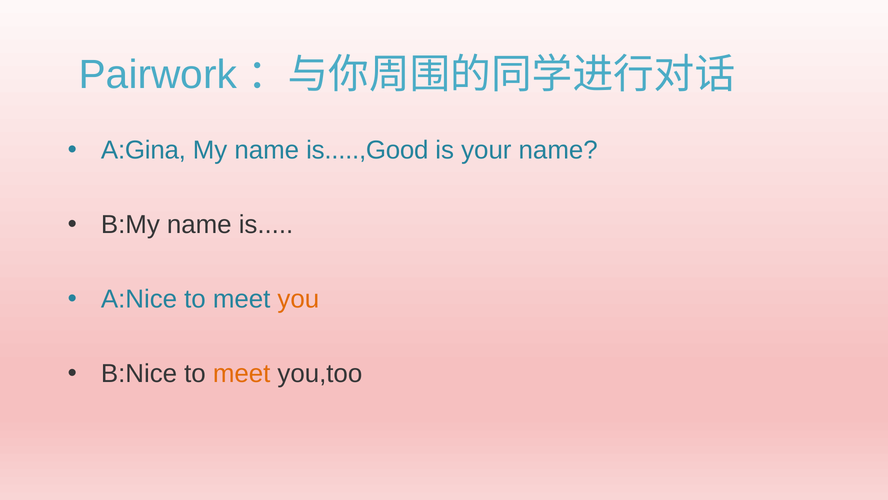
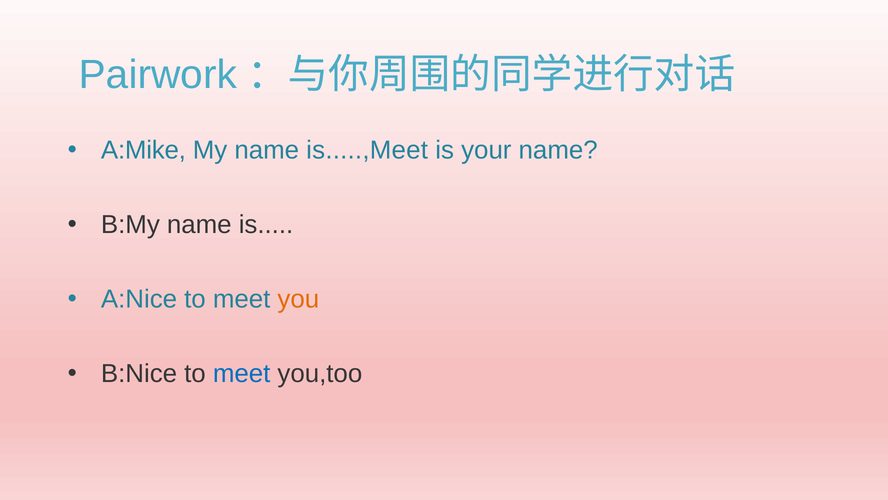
A:Gina: A:Gina -> A:Mike
is.....,Good: is.....,Good -> is.....,Meet
meet at (242, 373) colour: orange -> blue
